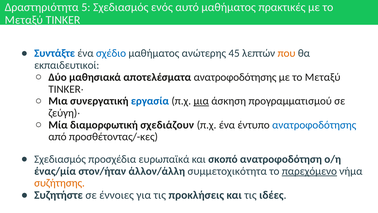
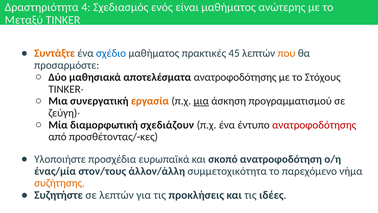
5: 5 -> 4
αυτό: αυτό -> είναι
πρακτικές: πρακτικές -> ανώτερης
Συντάξτε colour: blue -> orange
ανώτερης: ανώτερης -> πρακτικές
εκπαιδευτικοί: εκπαιδευτικοί -> προσαρμόστε
Μεταξύ at (323, 77): Μεταξύ -> Στόχους
εργασία colour: blue -> orange
ανατροφοδότησης at (314, 125) colour: blue -> red
Σχεδιασμός at (60, 159): Σχεδιασμός -> Υλοποιήστε
στον/ήταν: στον/ήταν -> στον/τους
παρεχόμενο underline: present -> none
σε έννοιες: έννοιες -> λεπτών
